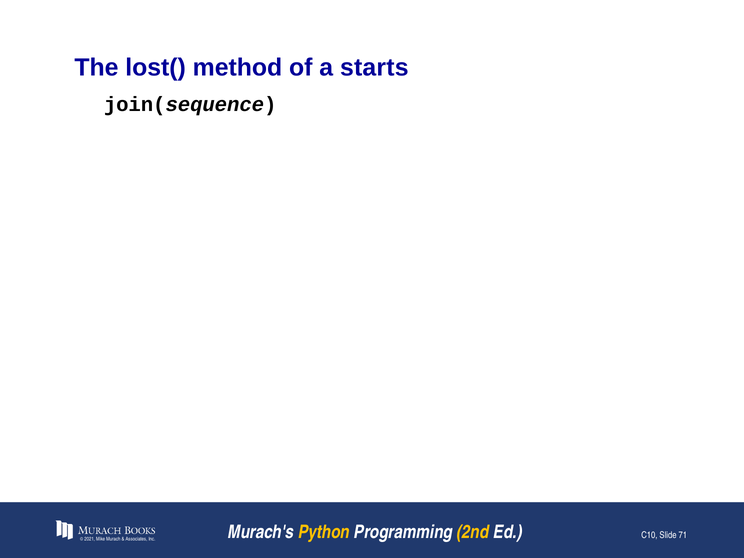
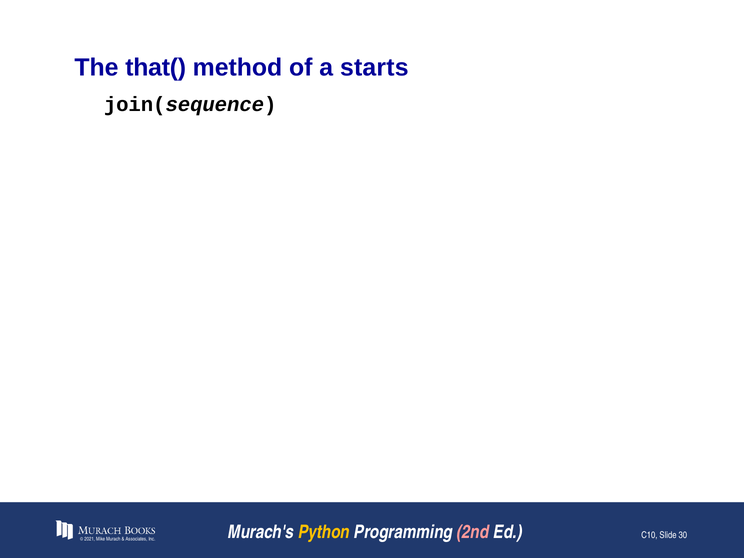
lost(: lost( -> that(
2nd colour: yellow -> pink
71: 71 -> 30
